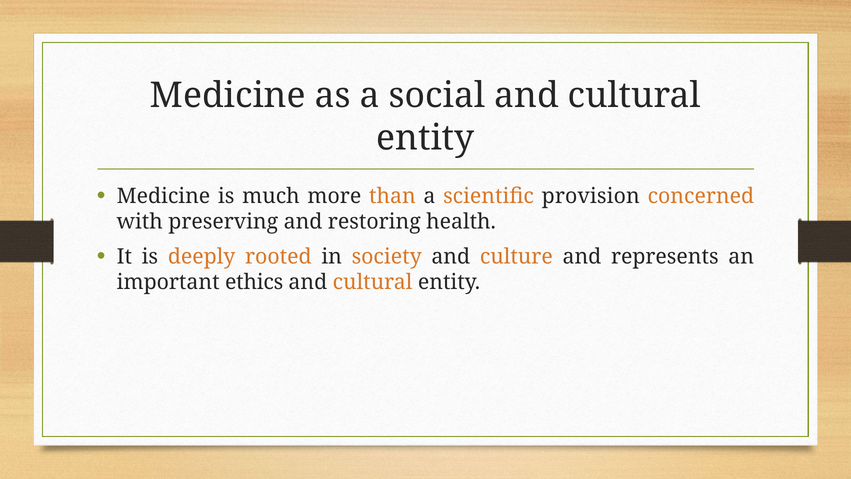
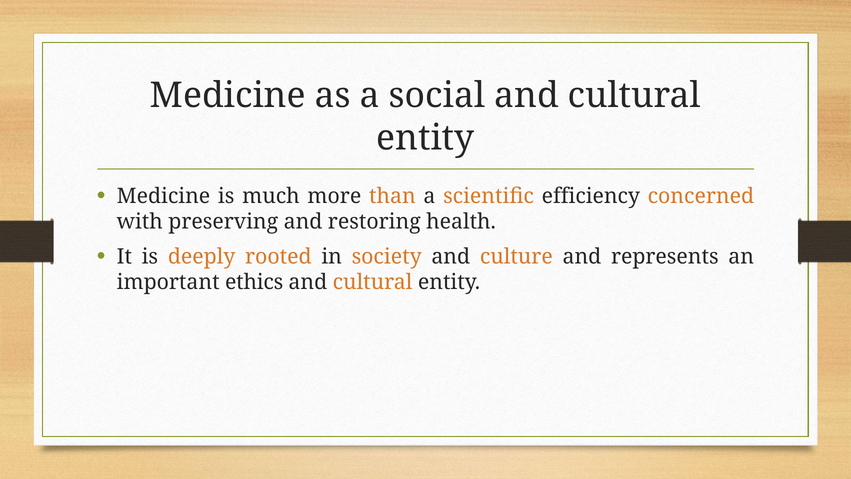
provision: provision -> efficiency
